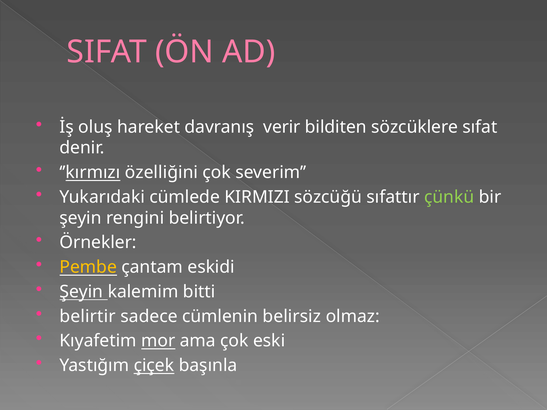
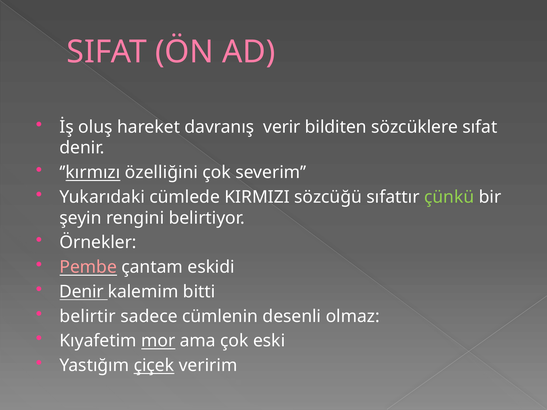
Pembe colour: yellow -> pink
Şeyin at (81, 292): Şeyin -> Denir
belirsiz: belirsiz -> desenli
başınla: başınla -> veririm
